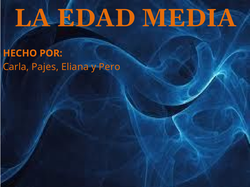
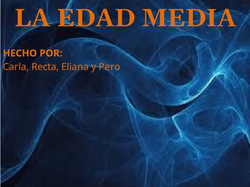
Pajes: Pajes -> Recta
